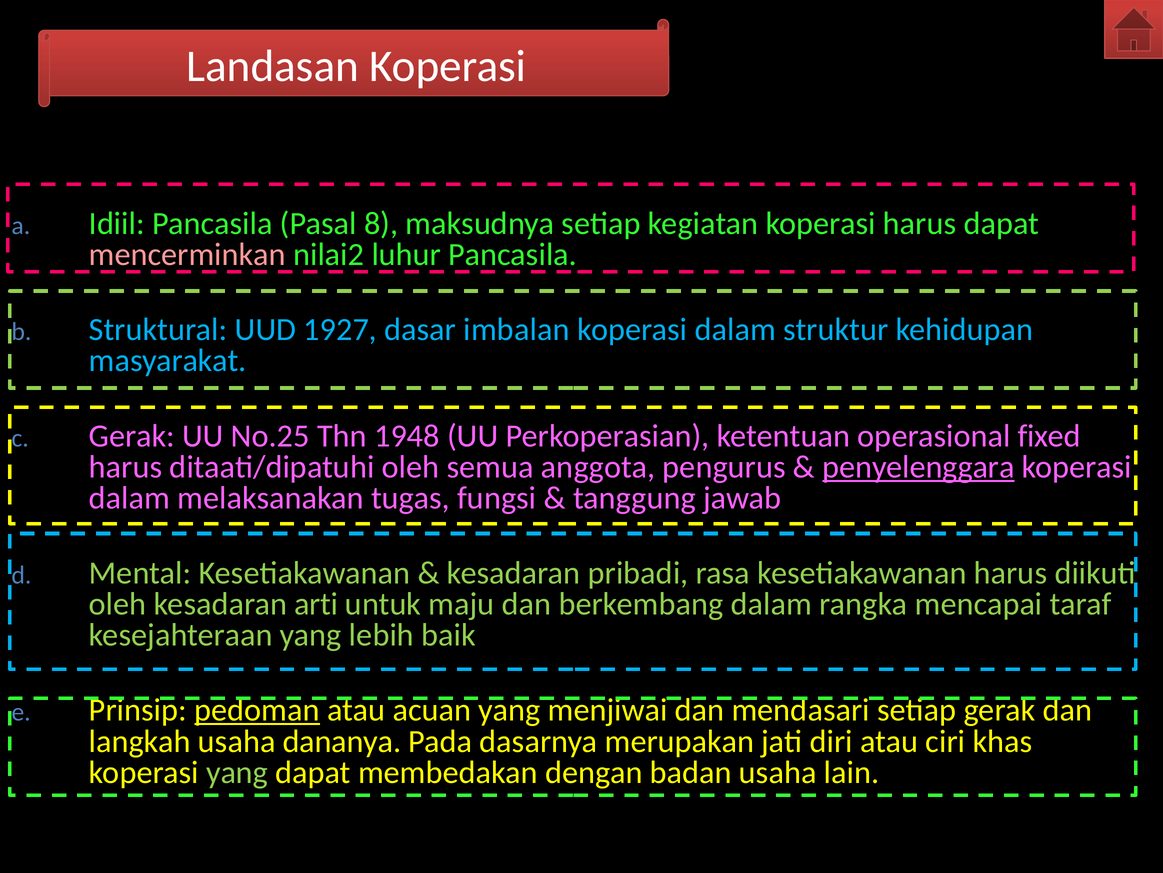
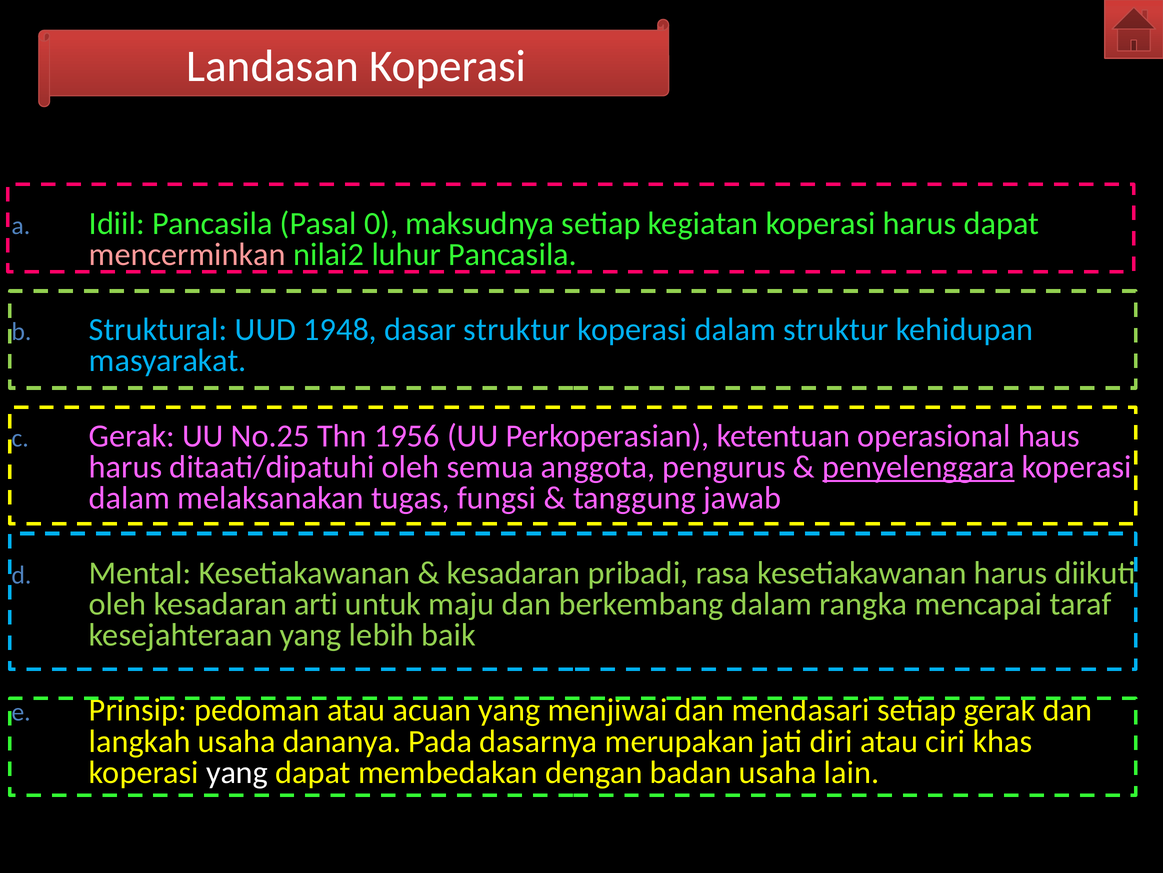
8: 8 -> 0
1927: 1927 -> 1948
dasar imbalan: imbalan -> struktur
1948: 1948 -> 1956
fixed: fixed -> haus
pedoman underline: present -> none
yang at (237, 772) colour: light green -> white
